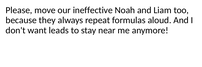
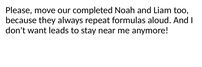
ineffective: ineffective -> completed
